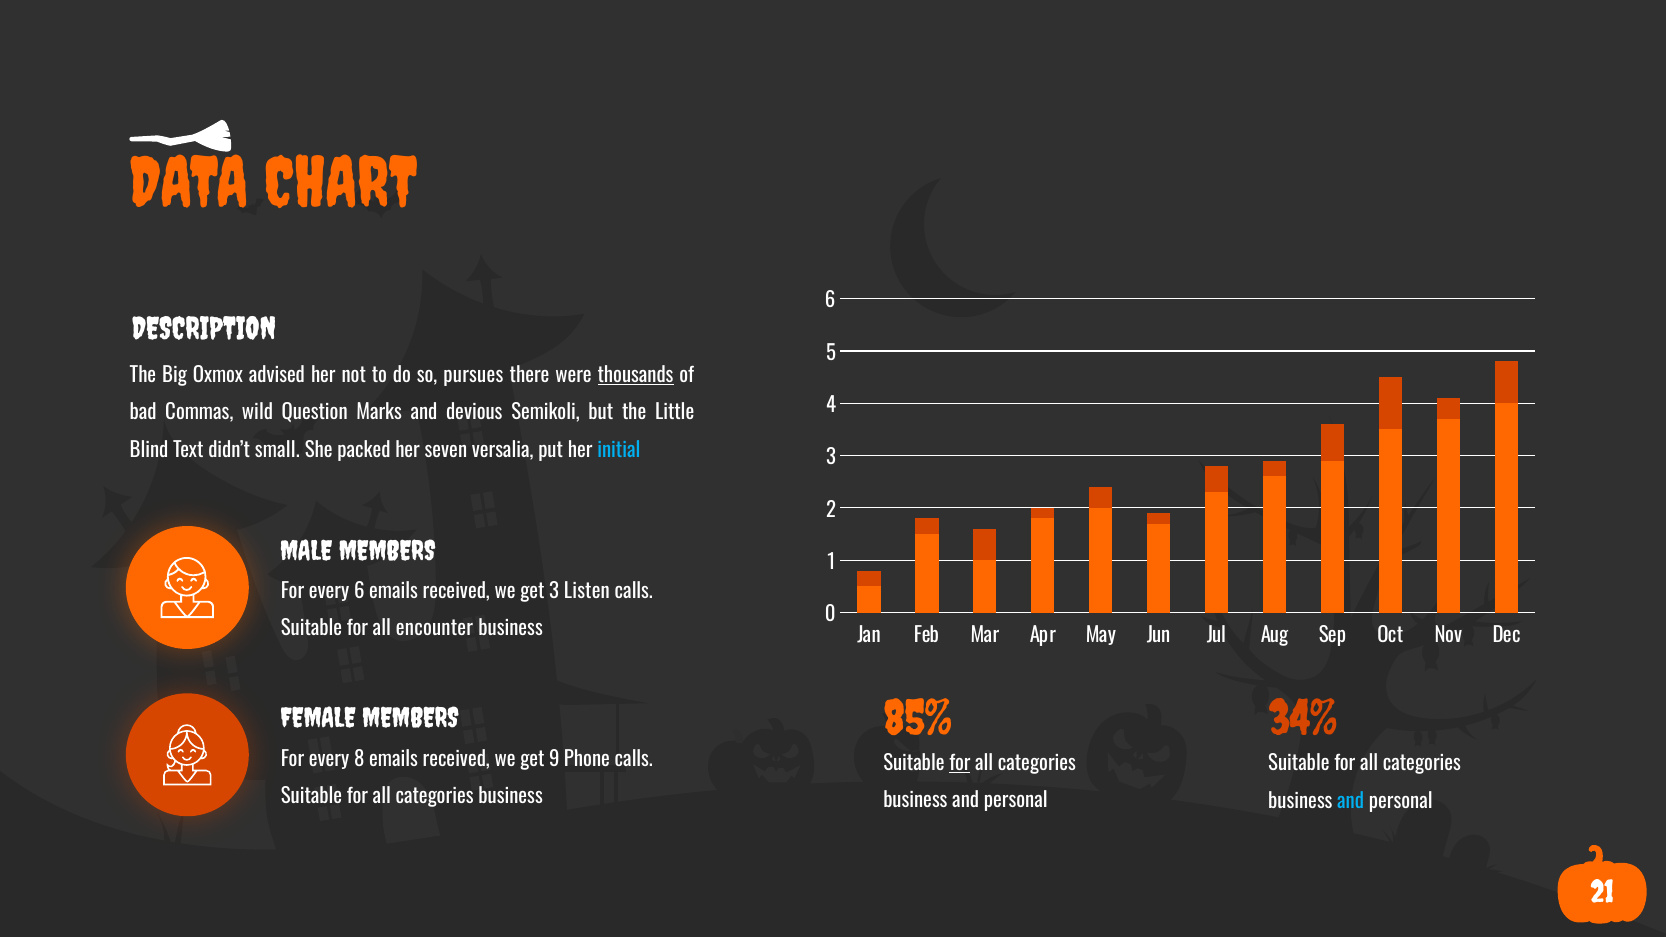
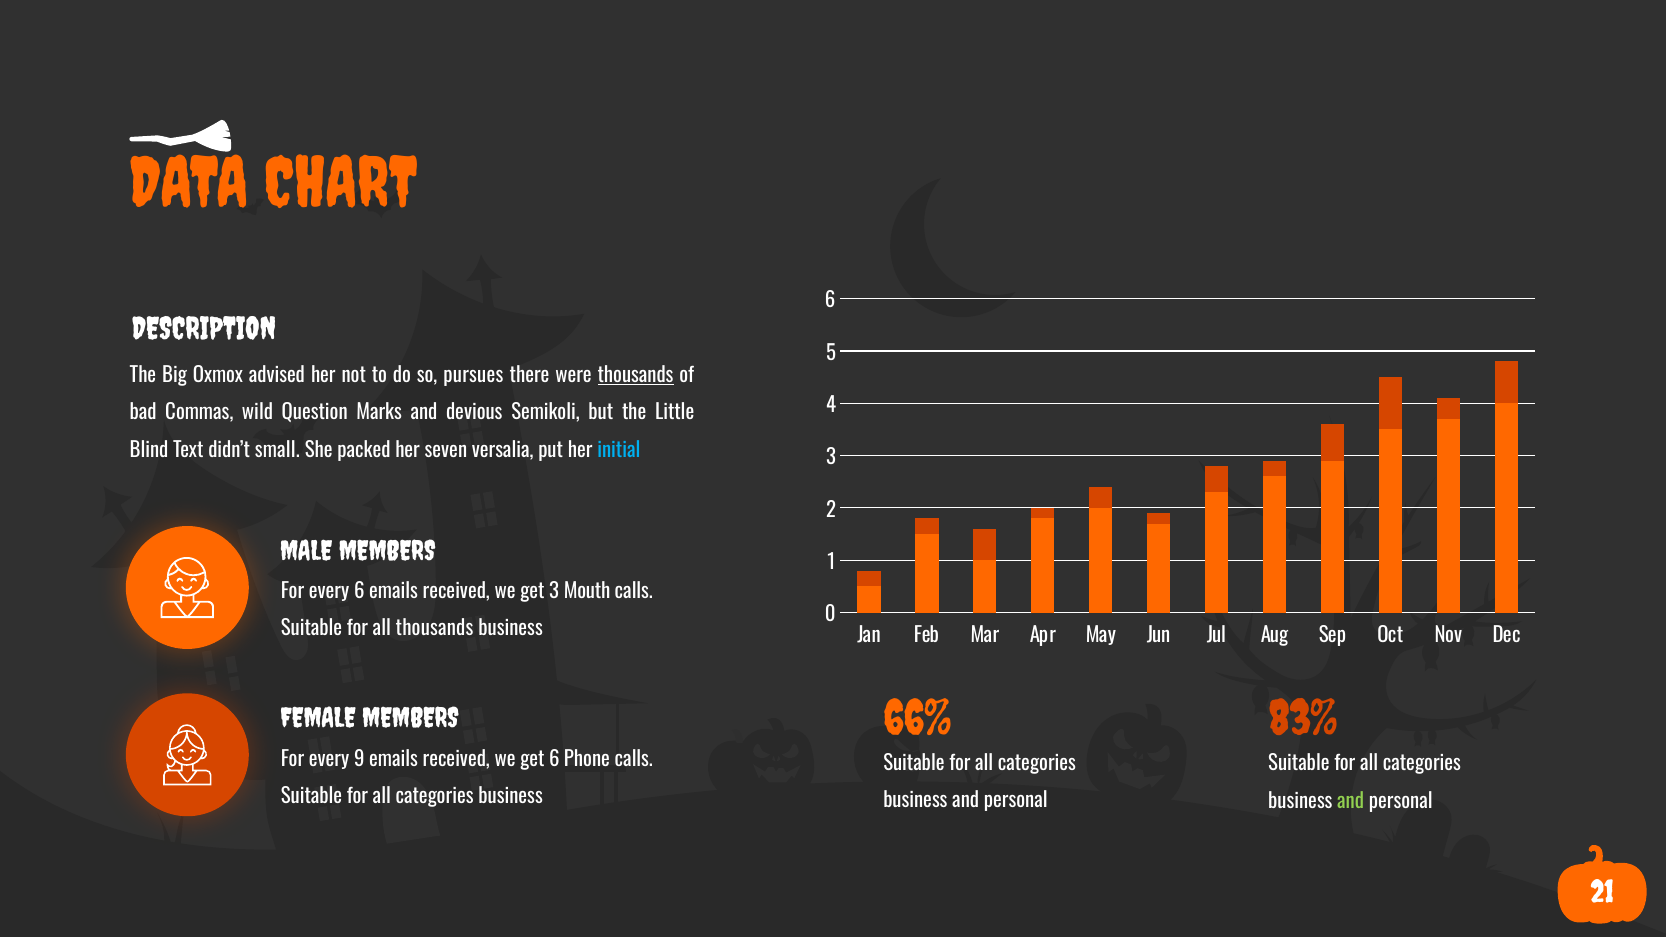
Listen: Listen -> Mouth
all encounter: encounter -> thousands
85%: 85% -> 66%
34%: 34% -> 83%
8: 8 -> 9
get 9: 9 -> 6
for at (960, 763) underline: present -> none
and at (1351, 801) colour: light blue -> light green
